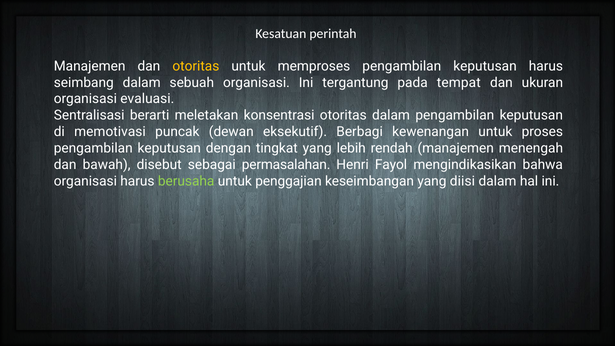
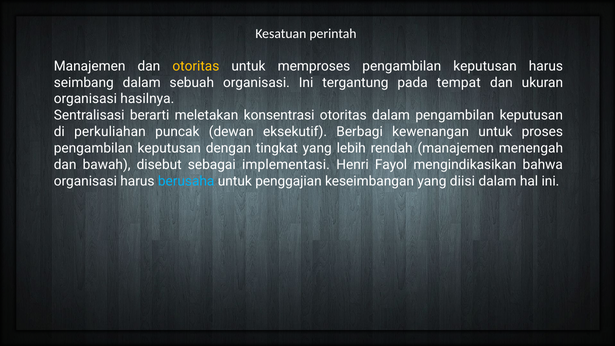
evaluasi: evaluasi -> hasilnya
memotivasi: memotivasi -> perkuliahan
permasalahan: permasalahan -> implementasi
berusaha colour: light green -> light blue
